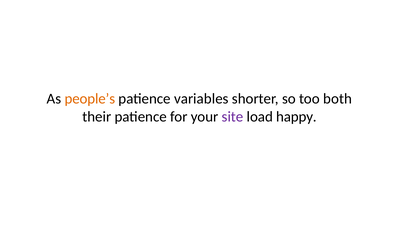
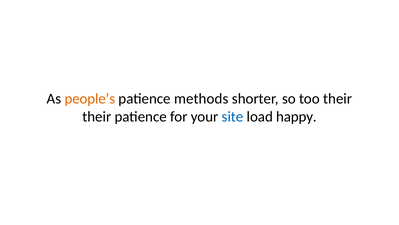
variables: variables -> methods
too both: both -> their
site colour: purple -> blue
